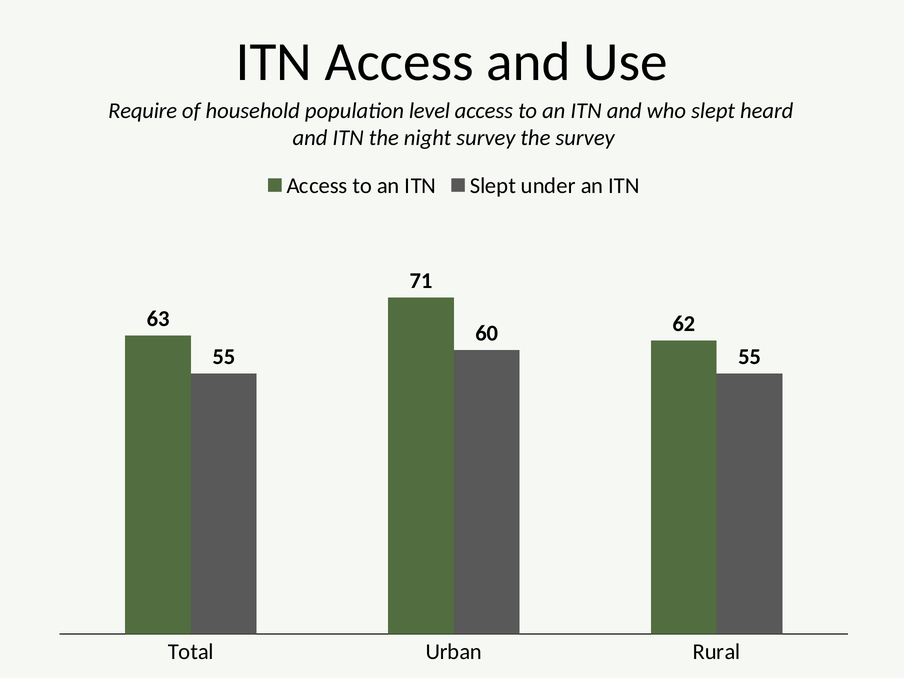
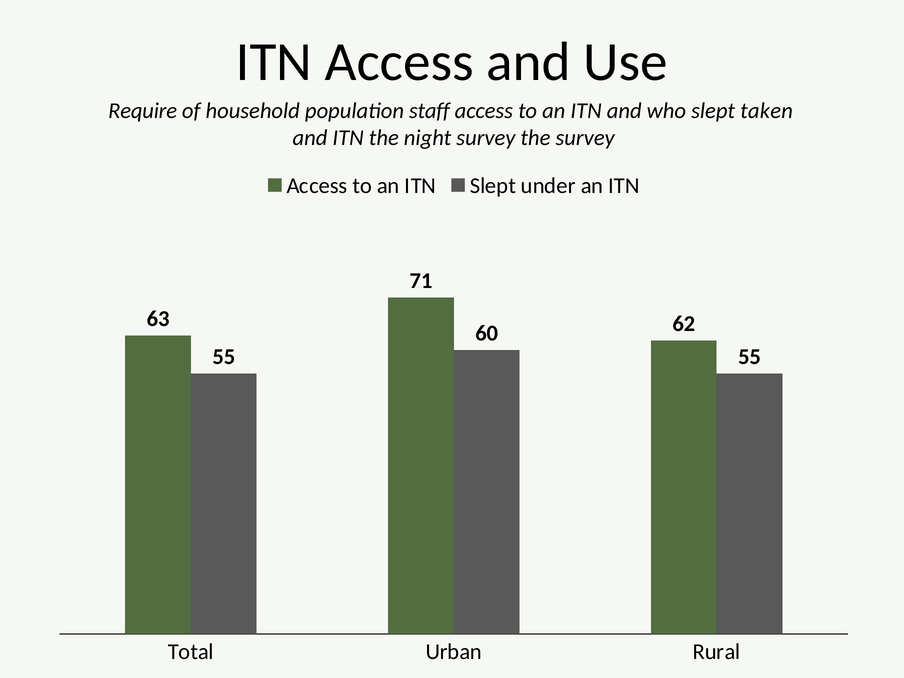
level: level -> staff
heard: heard -> taken
